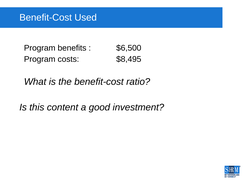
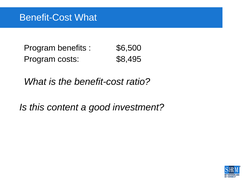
Benefit-Cost Used: Used -> What
